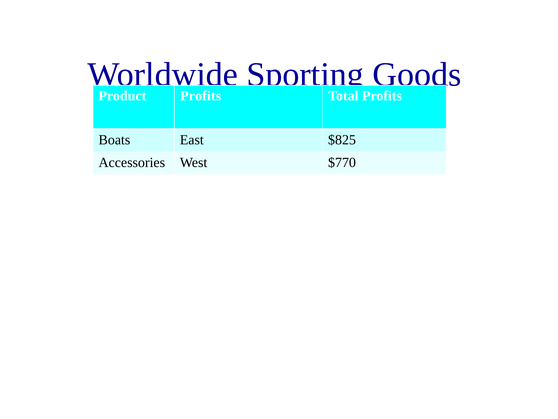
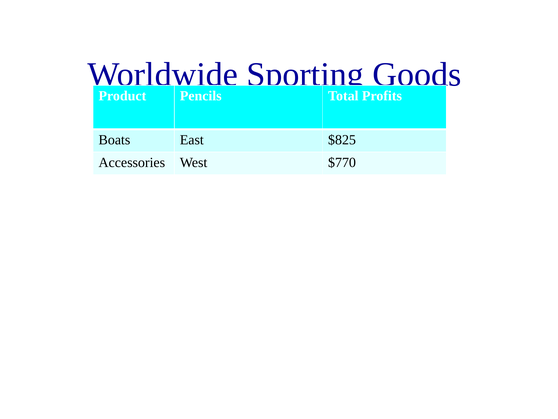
Product Profits: Profits -> Pencils
